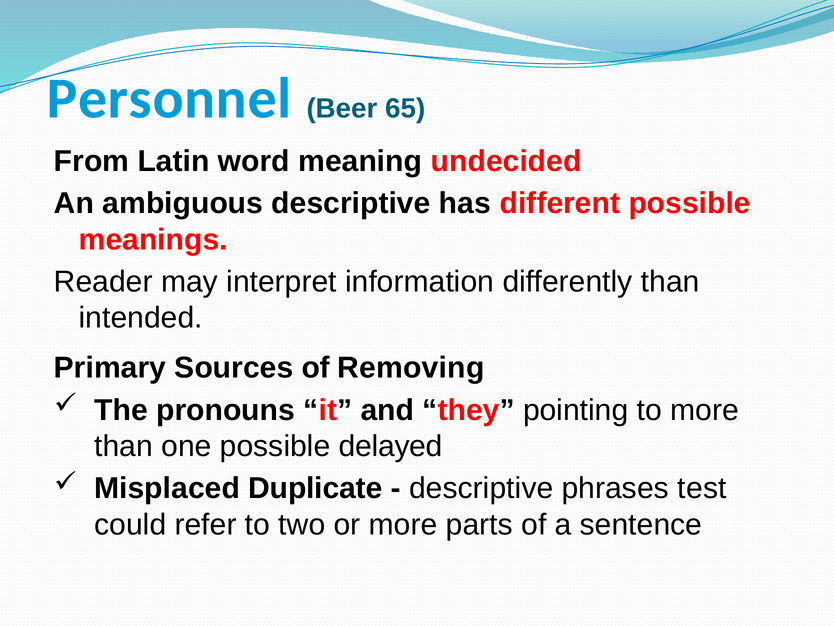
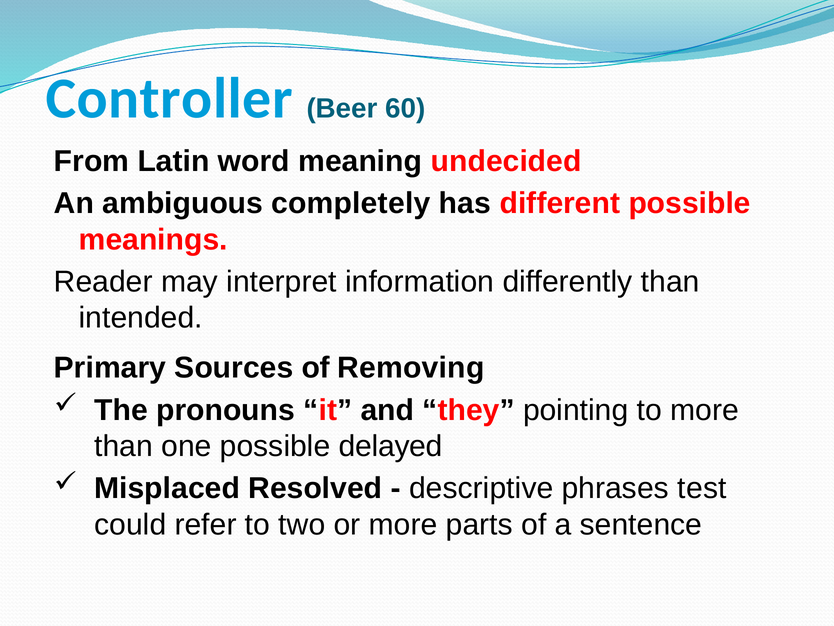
Personnel: Personnel -> Controller
65: 65 -> 60
ambiguous descriptive: descriptive -> completely
Duplicate: Duplicate -> Resolved
